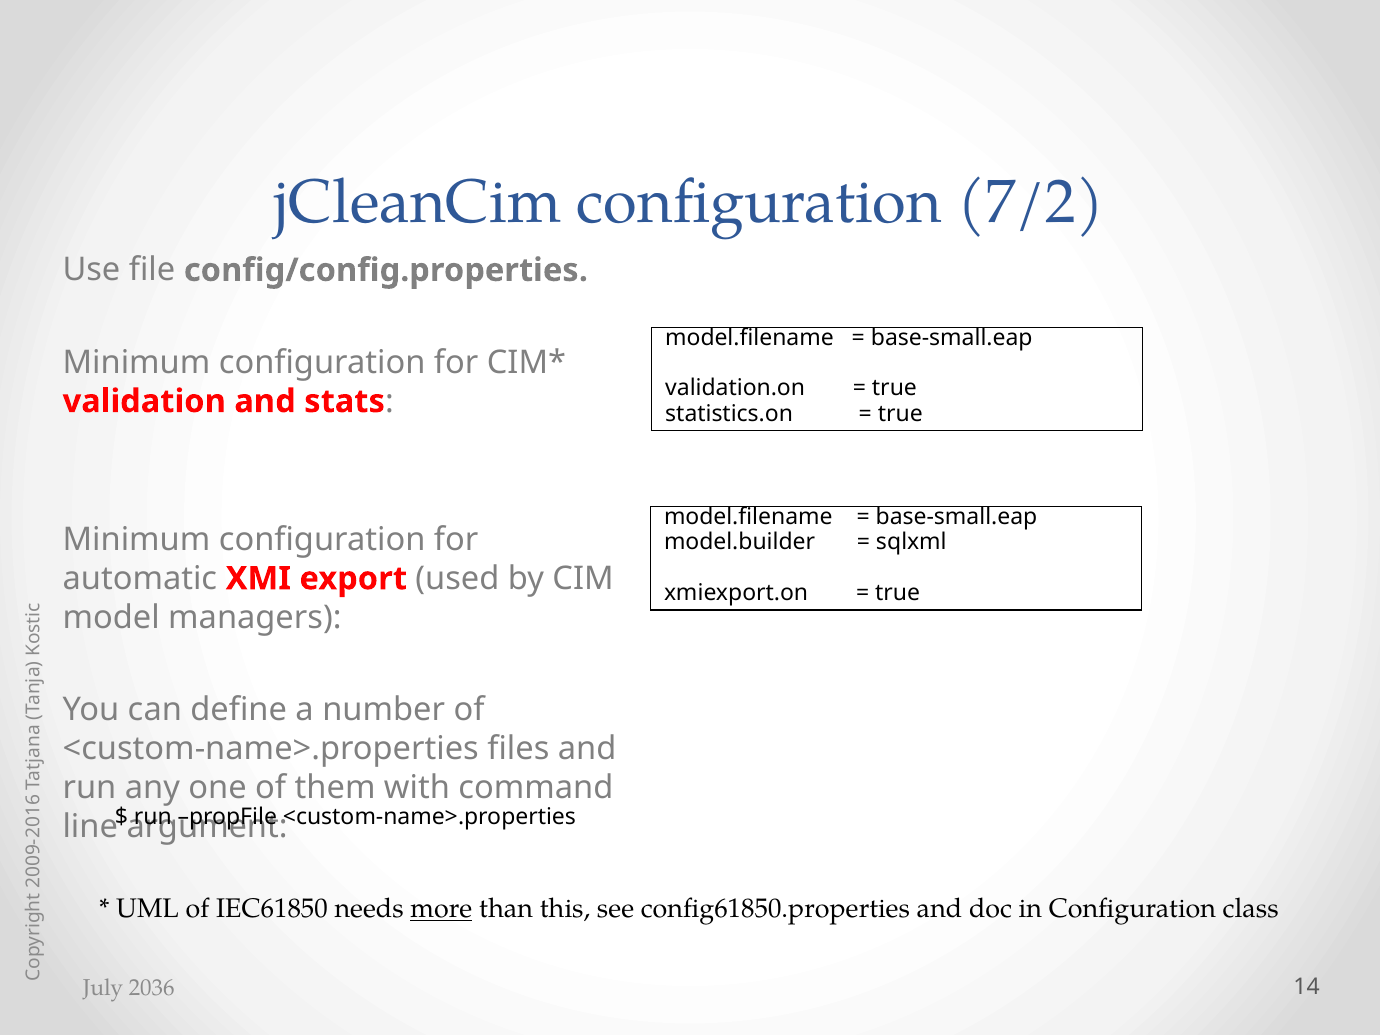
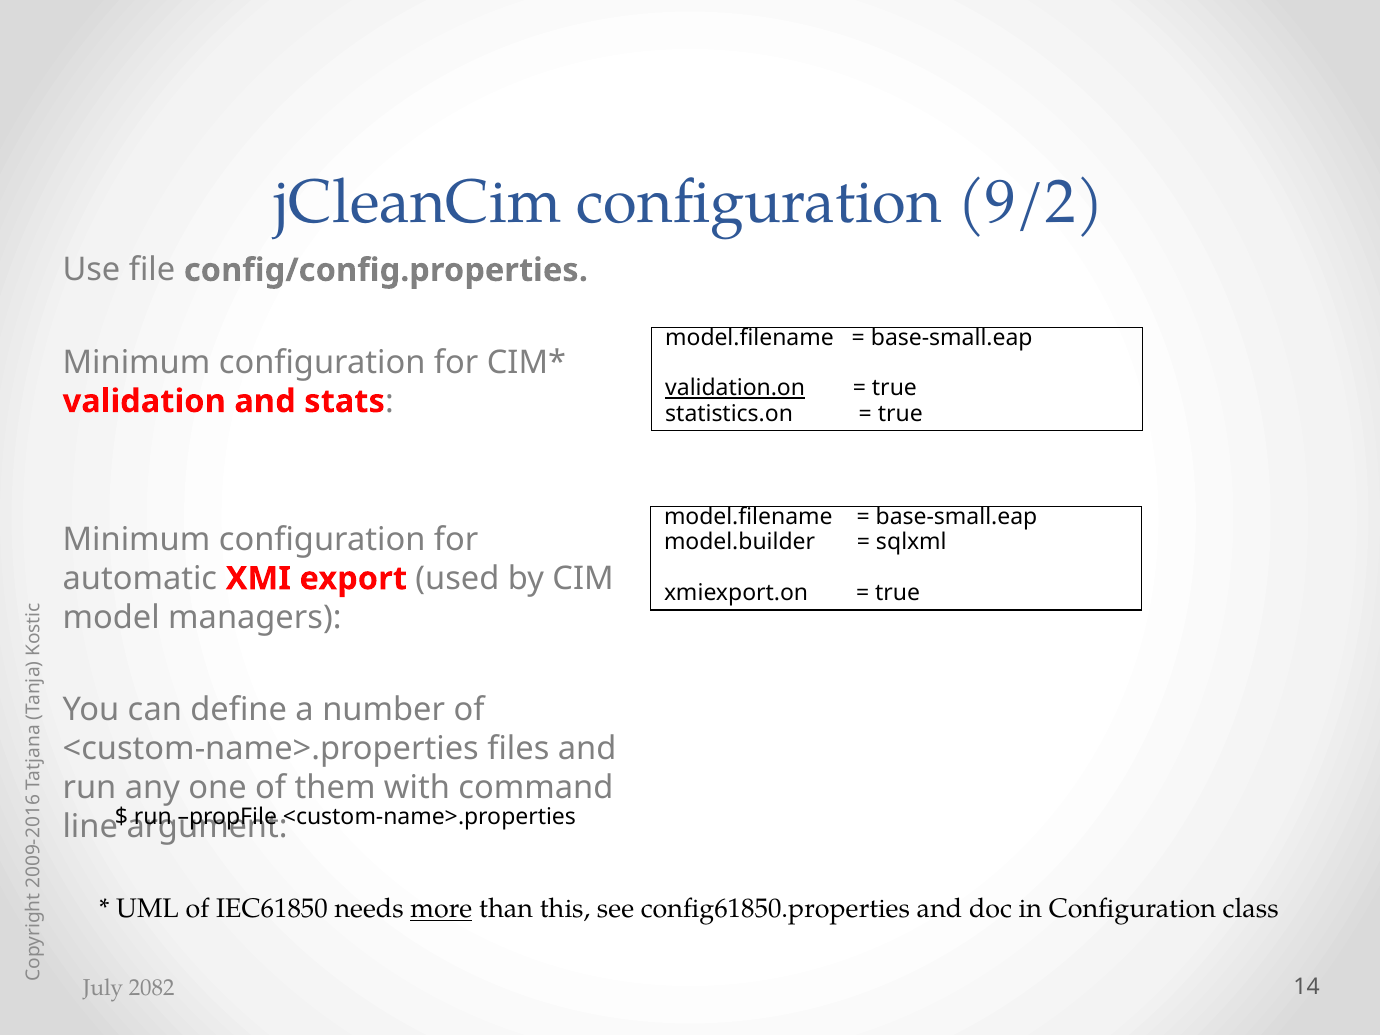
7/2: 7/2 -> 9/2
validation.on underline: none -> present
2036: 2036 -> 2082
